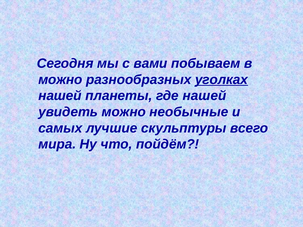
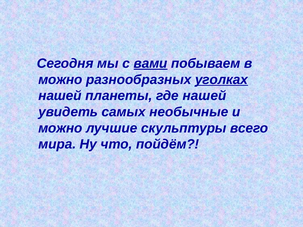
вами underline: none -> present
увидеть можно: можно -> самых
самых at (60, 128): самых -> можно
